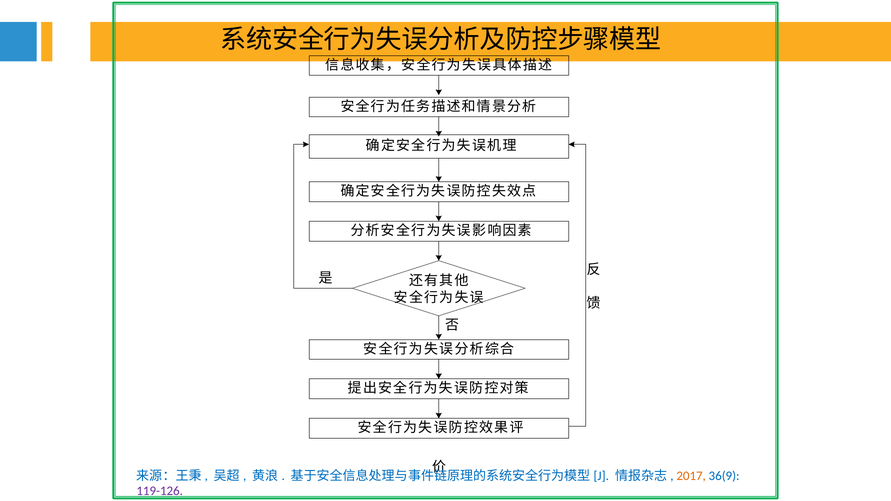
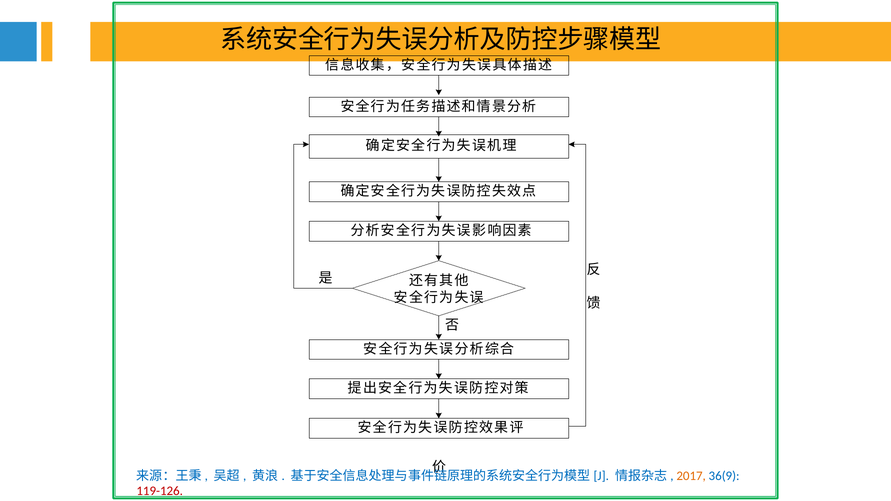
119-126 colour: purple -> red
